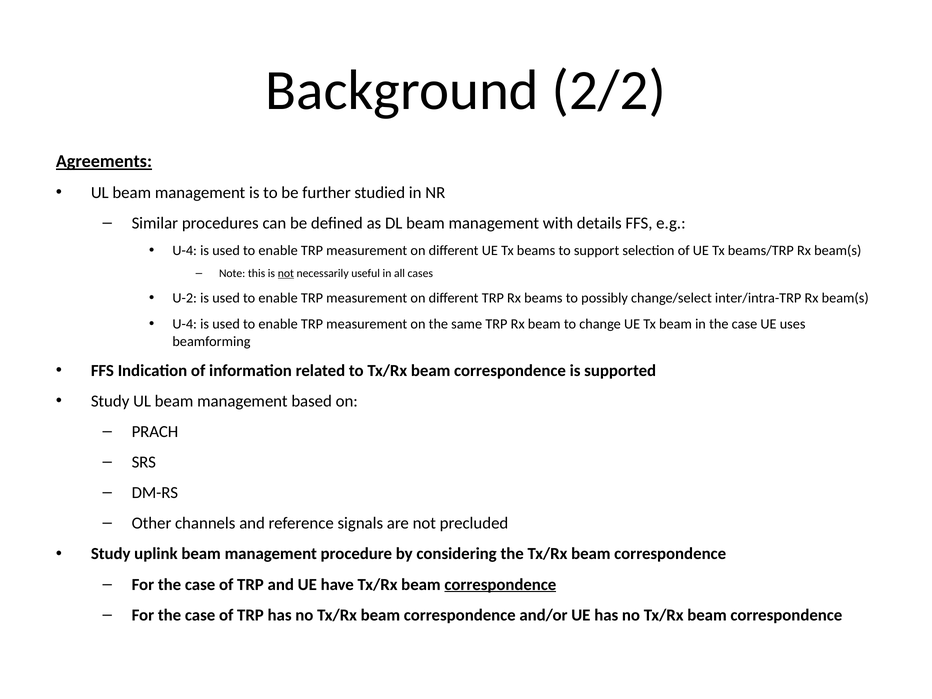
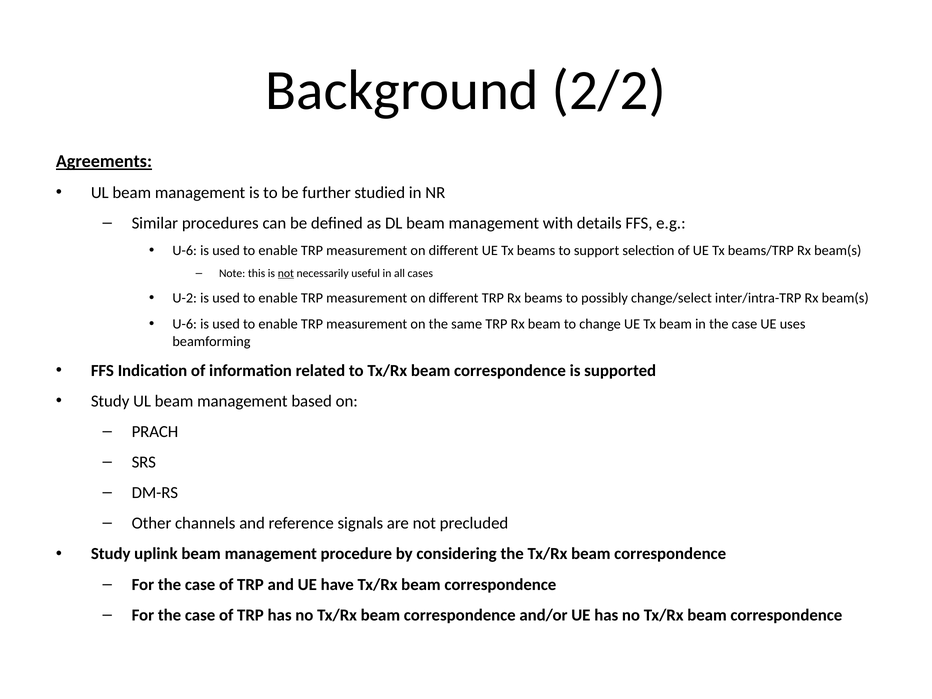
U-4 at (185, 251): U-4 -> U-6
U-4 at (185, 324): U-4 -> U-6
correspondence at (500, 585) underline: present -> none
